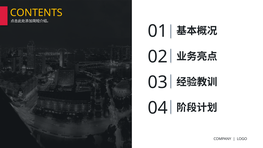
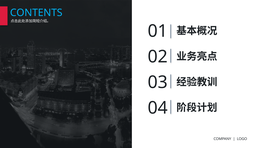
CONTENTS colour: yellow -> light blue
